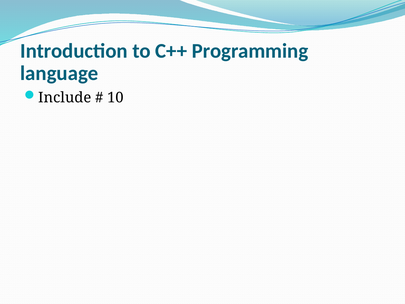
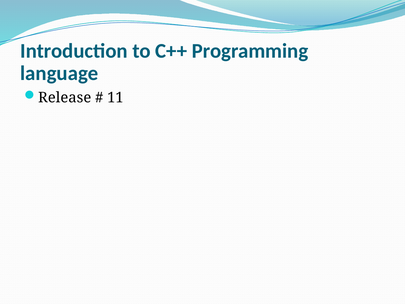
Include: Include -> Release
10: 10 -> 11
